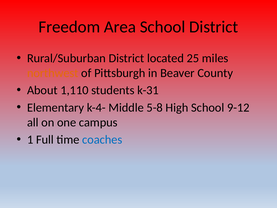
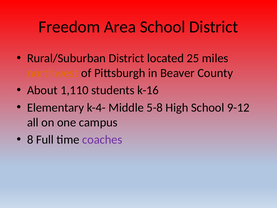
k-31: k-31 -> k-16
1: 1 -> 8
coaches colour: blue -> purple
